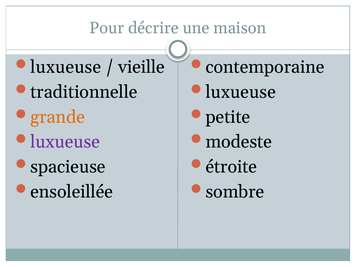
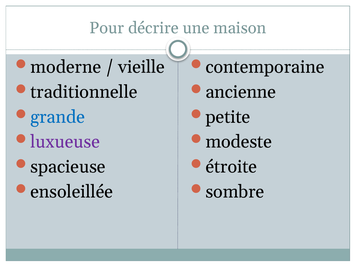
luxueuse at (66, 67): luxueuse -> moderne
luxueuse at (241, 92): luxueuse -> ancienne
grande colour: orange -> blue
